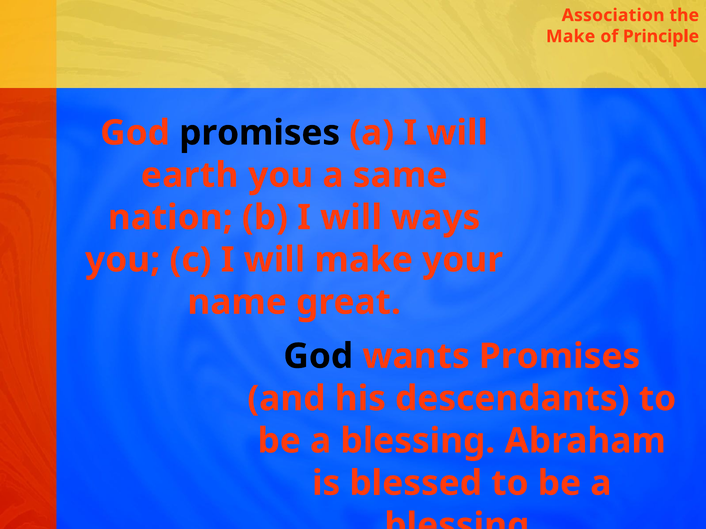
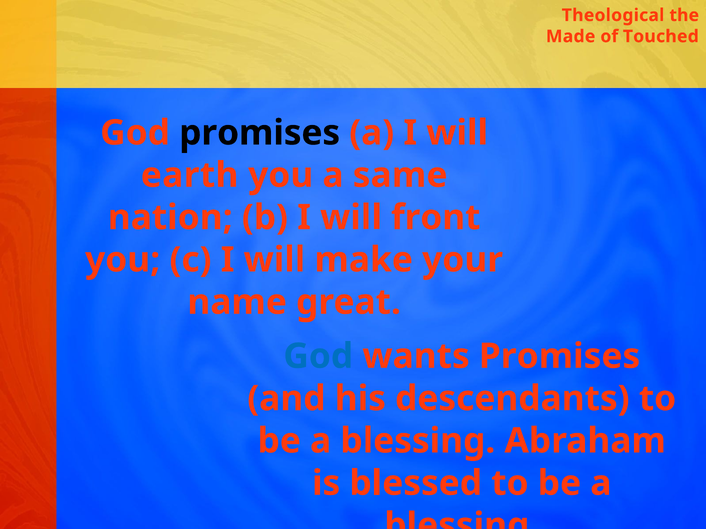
Association: Association -> Theological
Make at (571, 36): Make -> Made
Principle: Principle -> Touched
ways: ways -> front
God at (318, 357) colour: black -> blue
